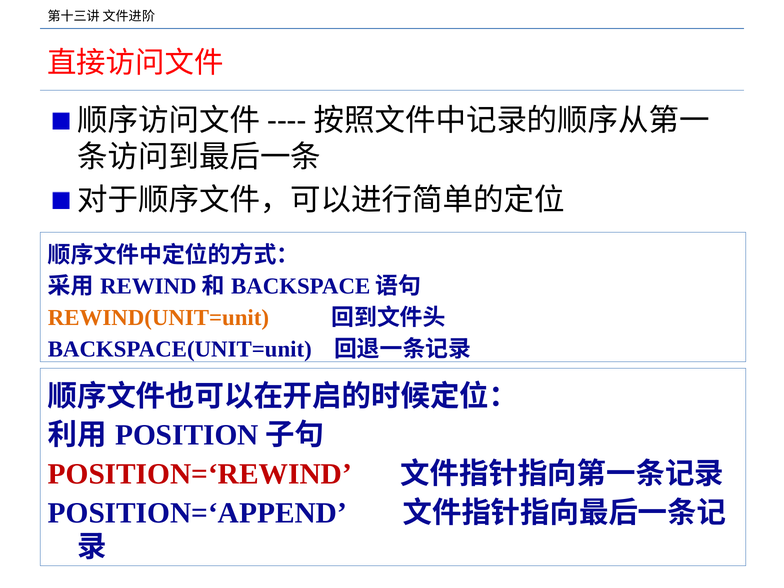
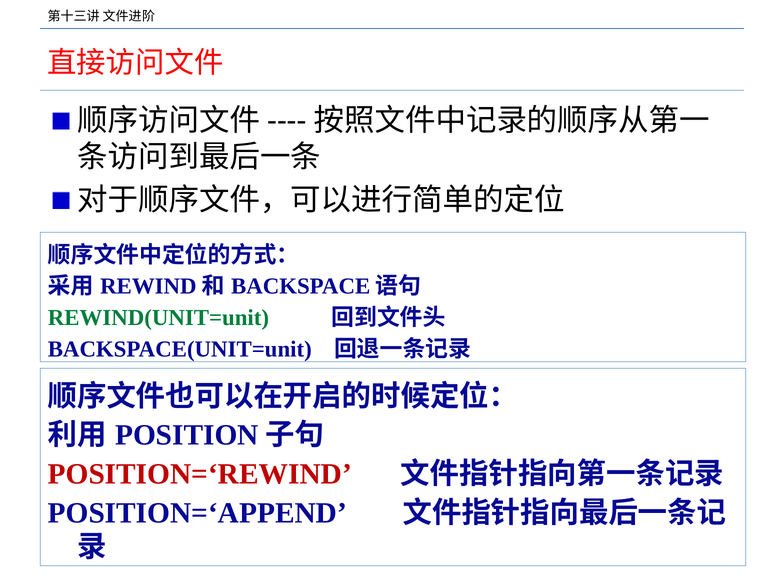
REWIND(UNIT=unit colour: orange -> green
